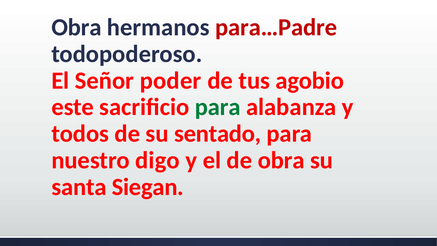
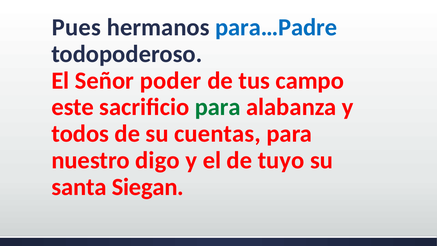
Obra at (76, 27): Obra -> Pues
para…Padre colour: red -> blue
agobio: agobio -> campo
sentado: sentado -> cuentas
de obra: obra -> tuyo
